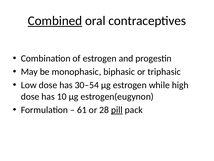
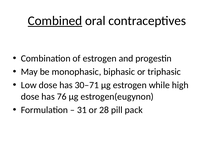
30–54: 30–54 -> 30–71
10: 10 -> 76
61: 61 -> 31
pill underline: present -> none
